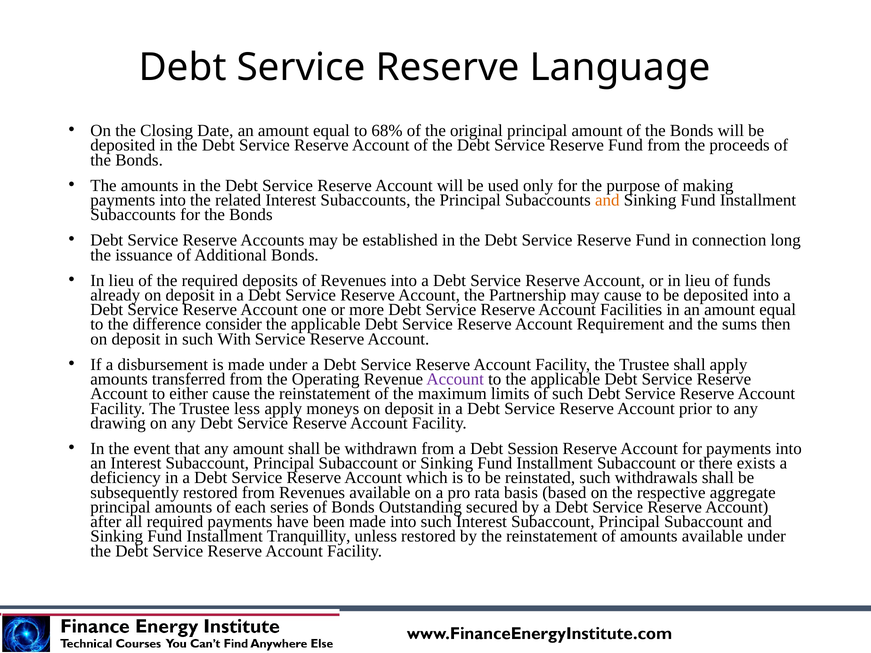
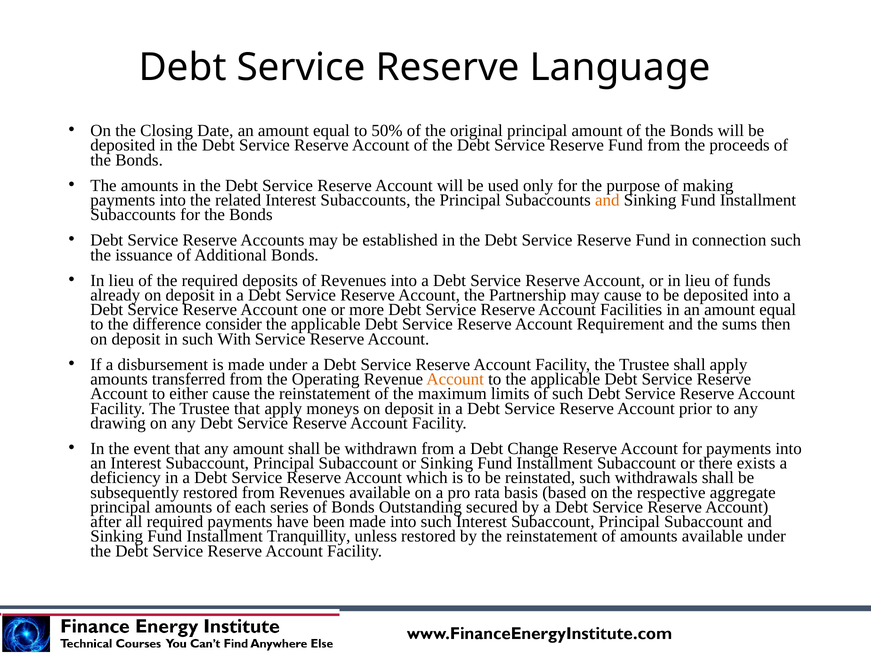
68%: 68% -> 50%
connection long: long -> such
Account at (455, 379) colour: purple -> orange
Trustee less: less -> that
Session: Session -> Change
